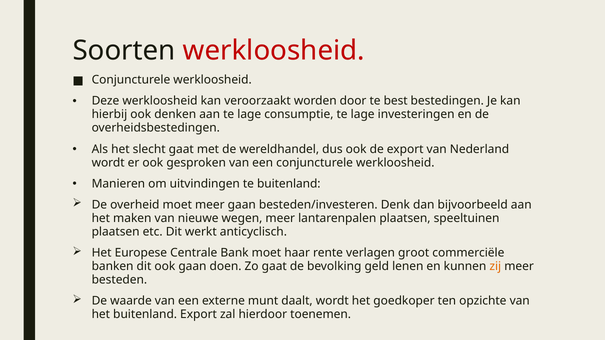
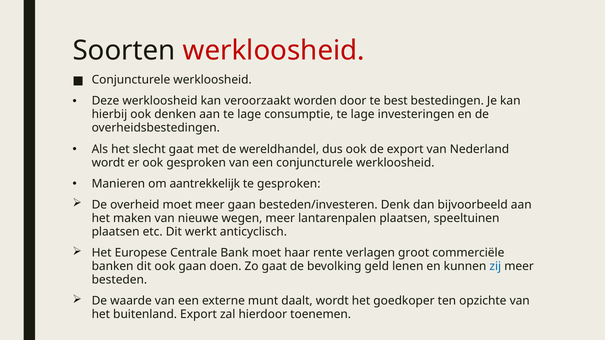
uitvindingen: uitvindingen -> aantrekkelijk
te buitenland: buitenland -> gesproken
zij colour: orange -> blue
